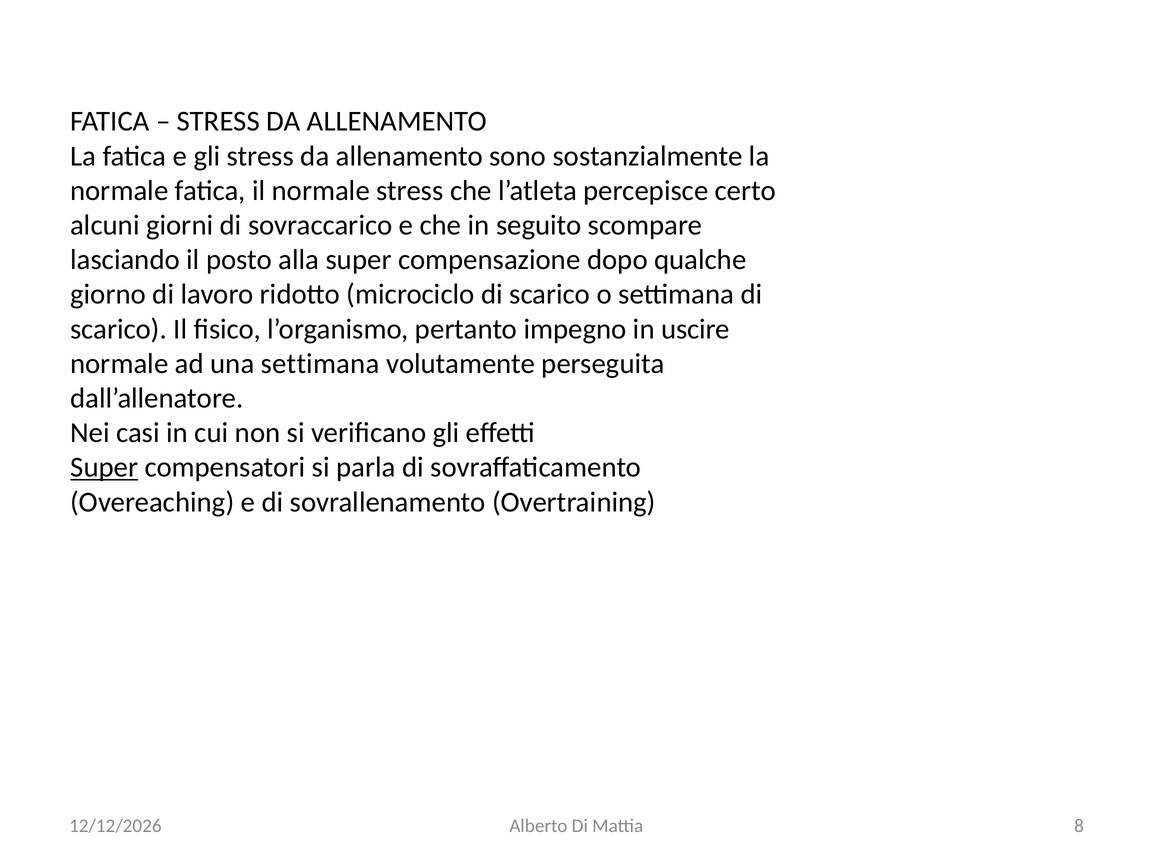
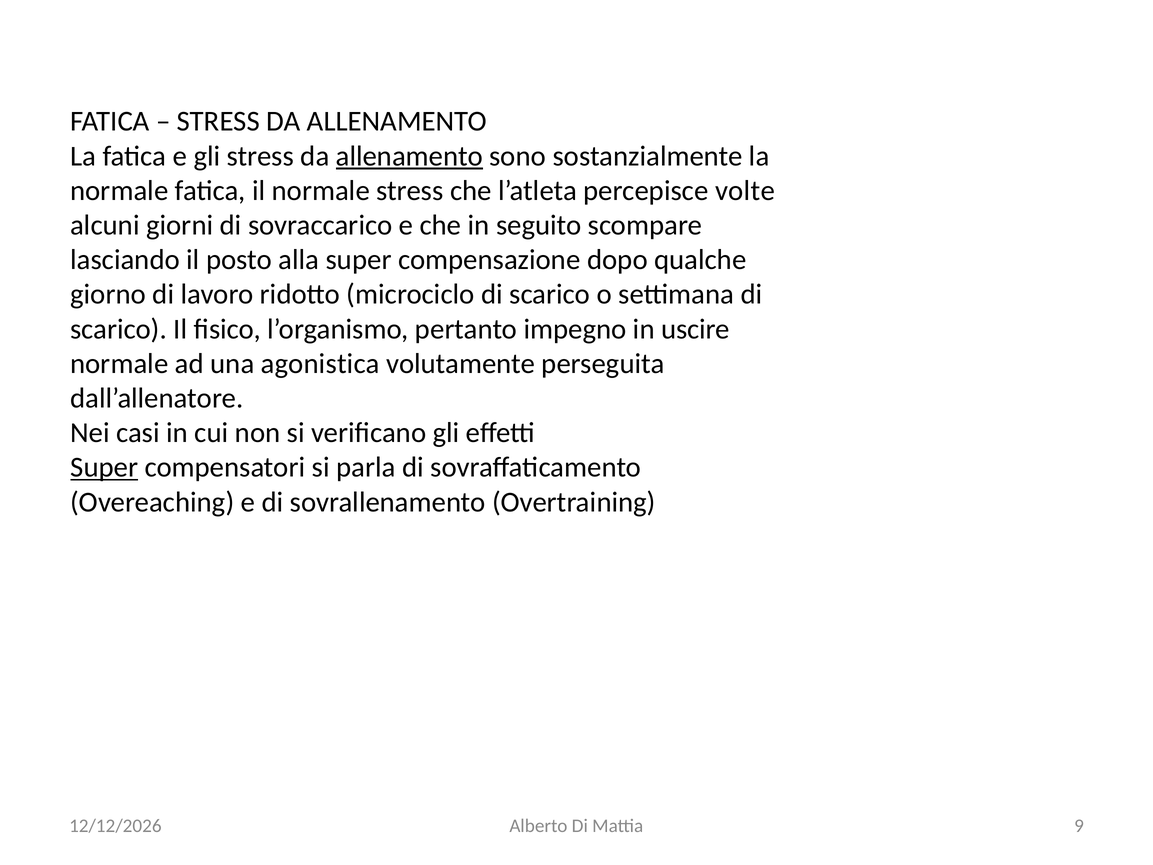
allenamento at (409, 156) underline: none -> present
certo: certo -> volte
una settimana: settimana -> agonistica
8: 8 -> 9
